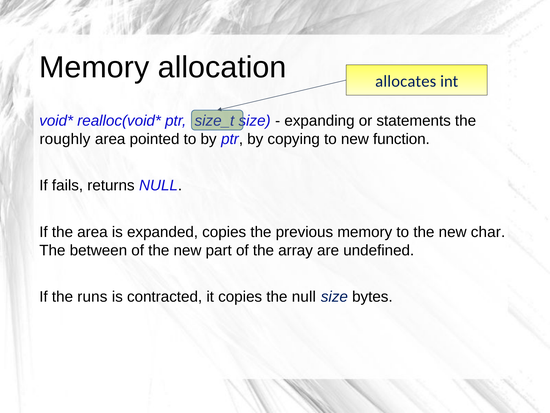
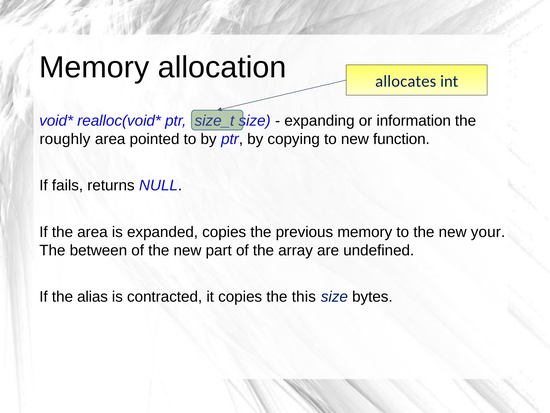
statements: statements -> information
char: char -> your
runs: runs -> alias
the null: null -> this
